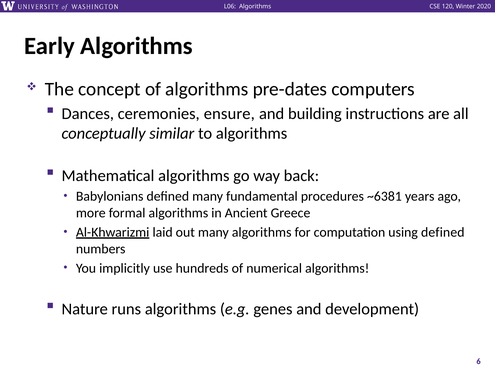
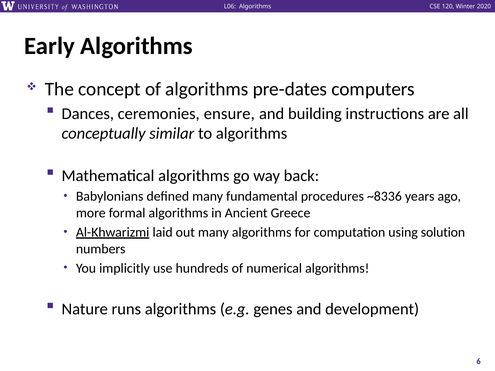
~6381: ~6381 -> ~8336
using defined: defined -> solution
